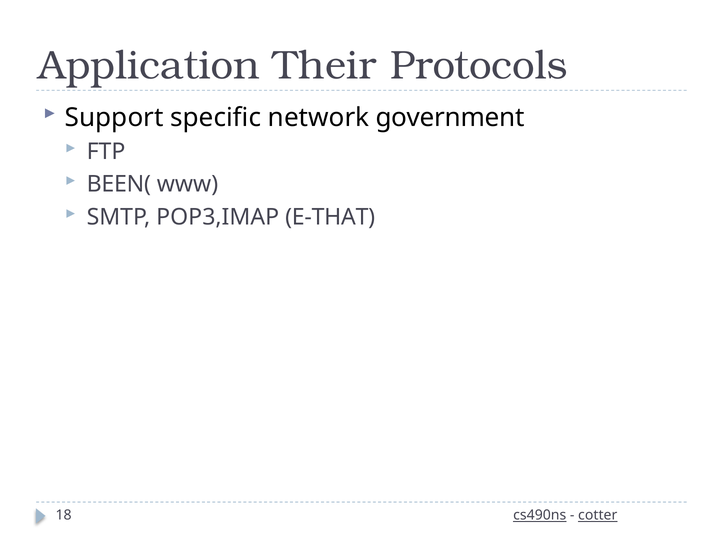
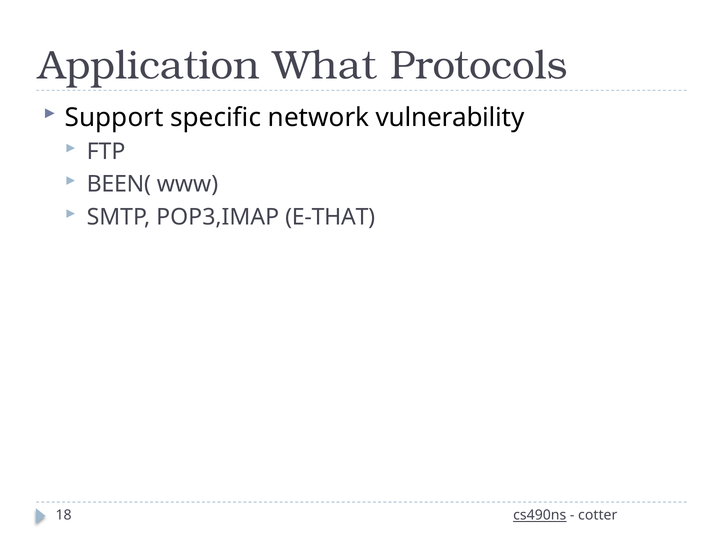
Their: Their -> What
government: government -> vulnerability
cotter underline: present -> none
